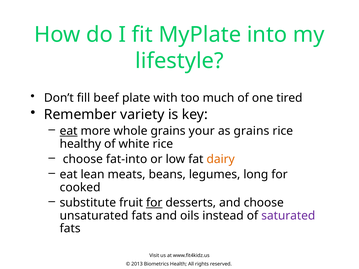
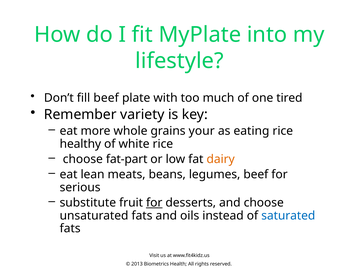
eat at (69, 131) underline: present -> none
as grains: grains -> eating
fat-into: fat-into -> fat-part
legumes long: long -> beef
cooked: cooked -> serious
saturated colour: purple -> blue
